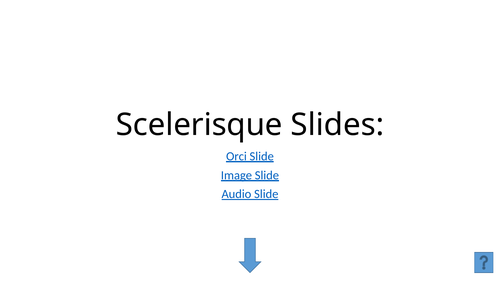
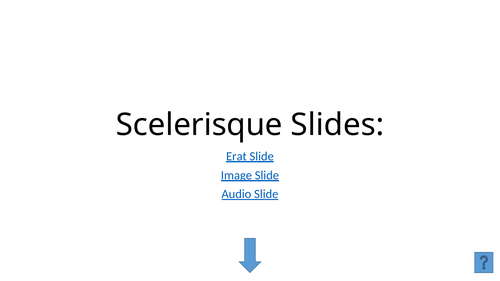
Orci: Orci -> Erat
